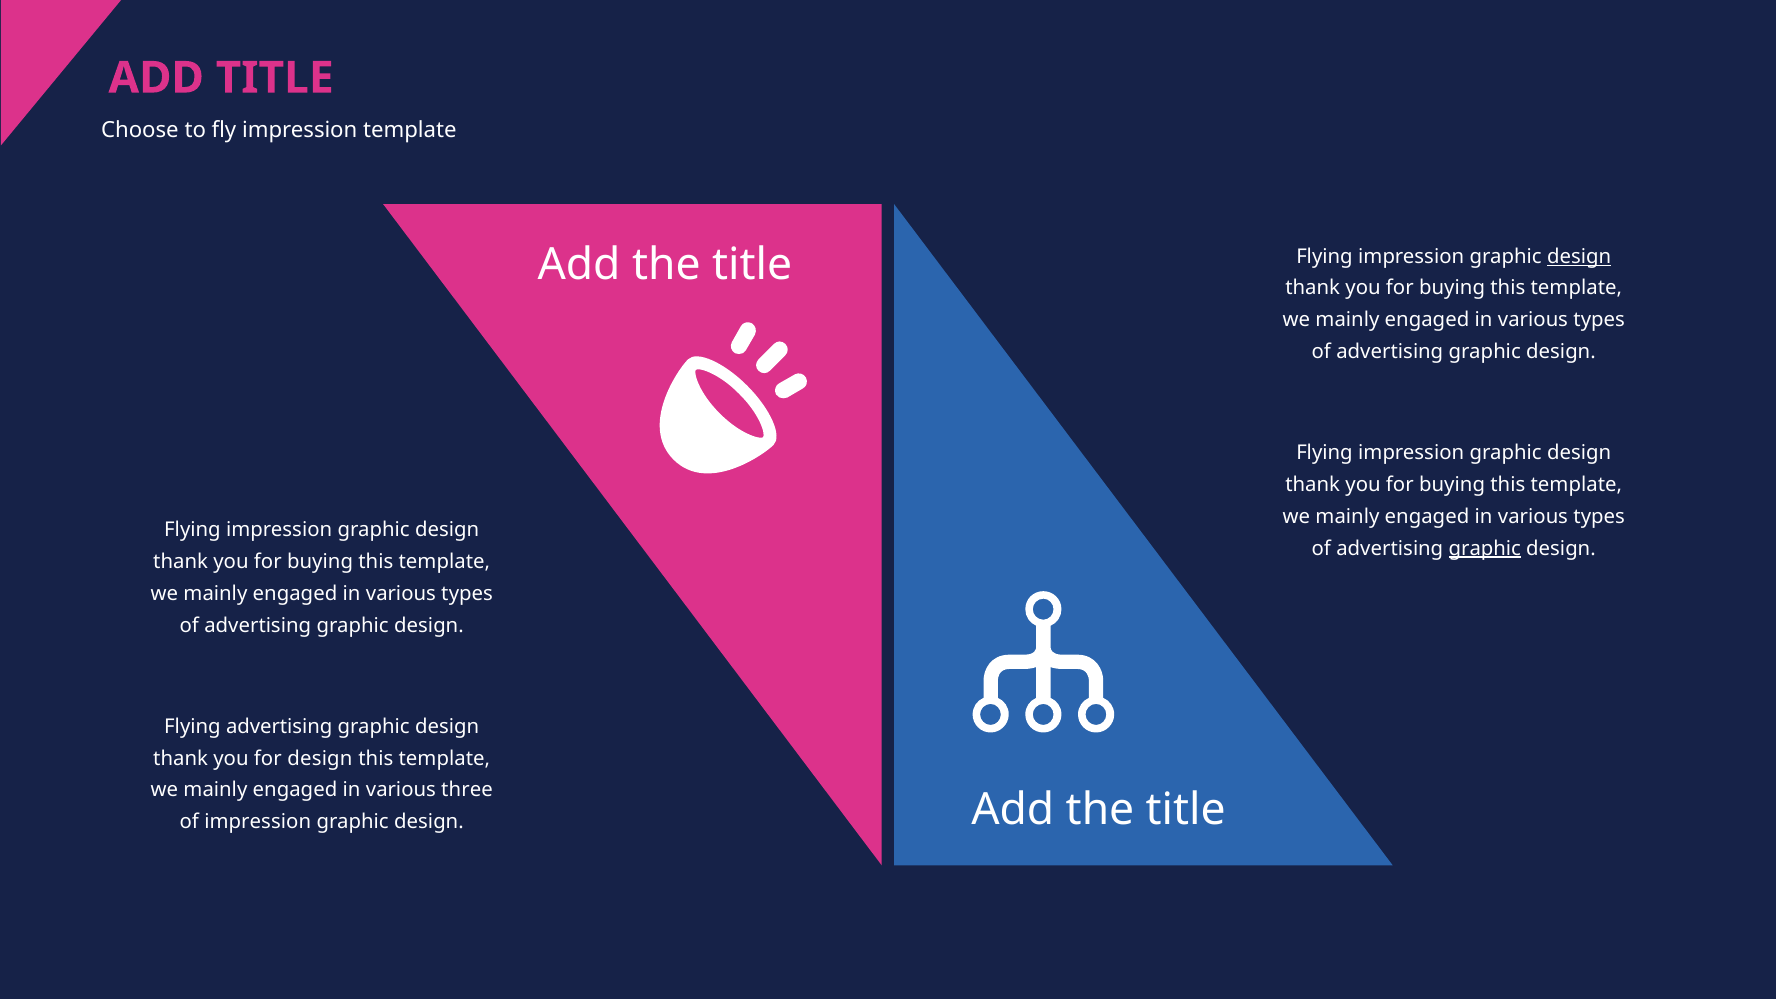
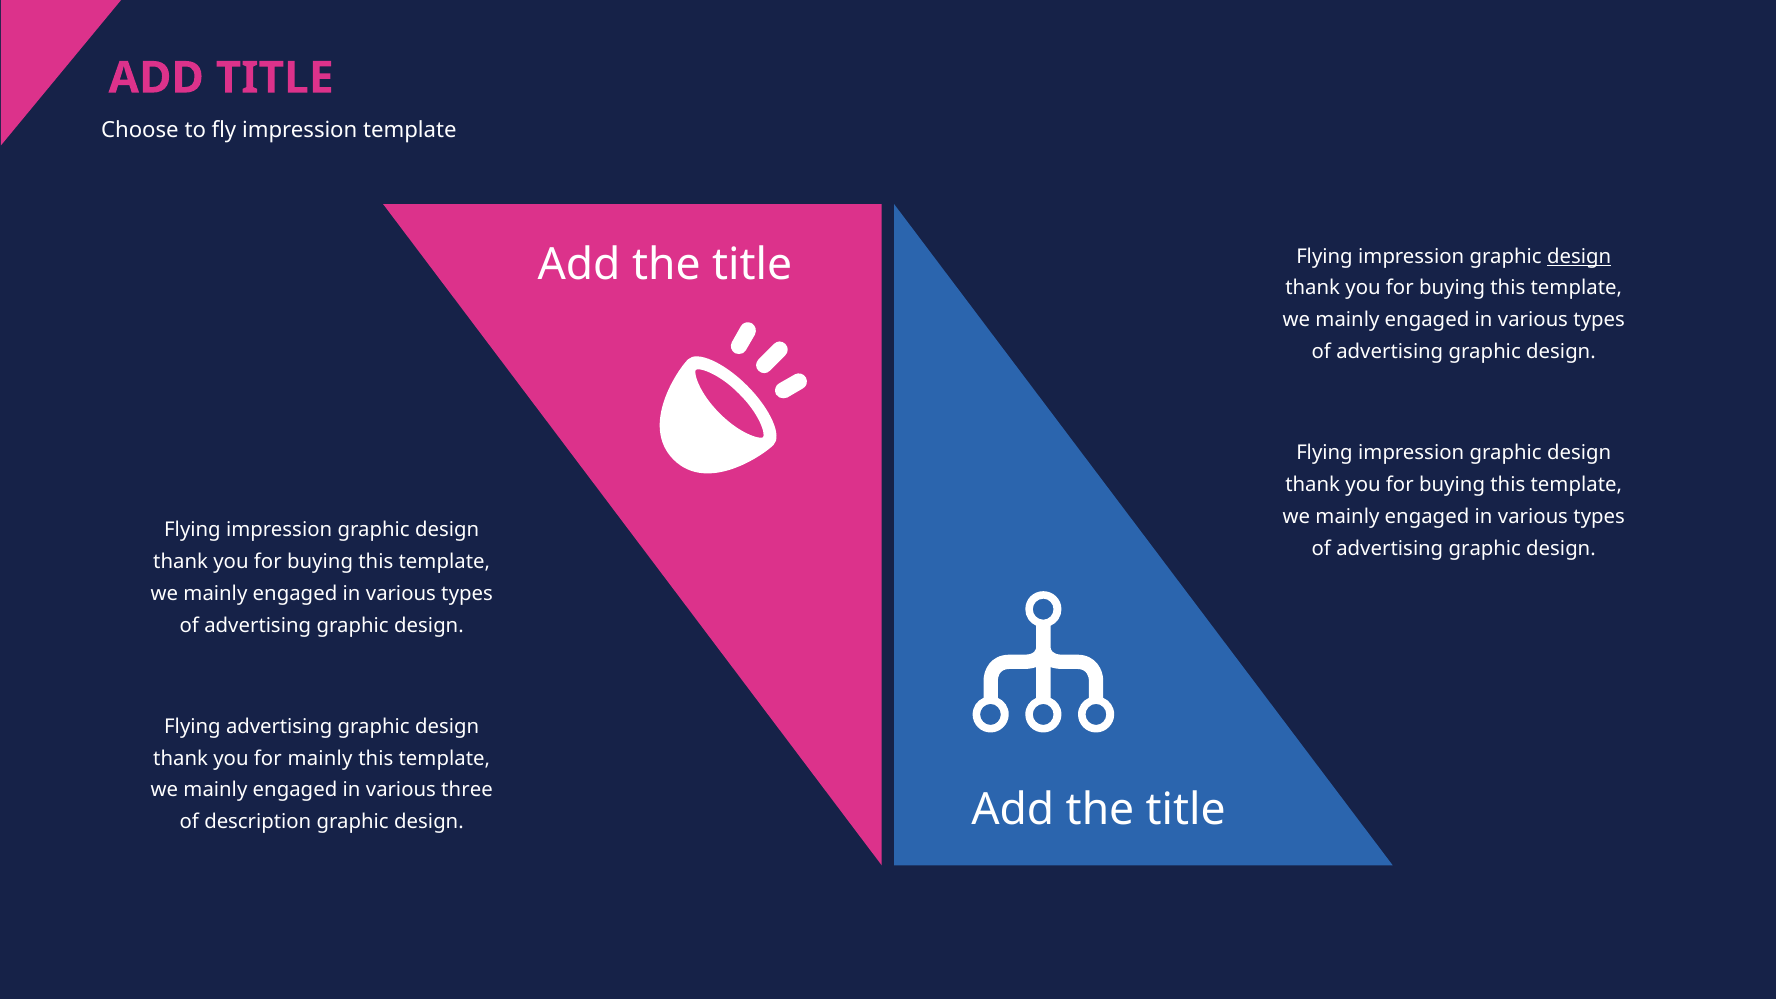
graphic at (1485, 548) underline: present -> none
for design: design -> mainly
of impression: impression -> description
